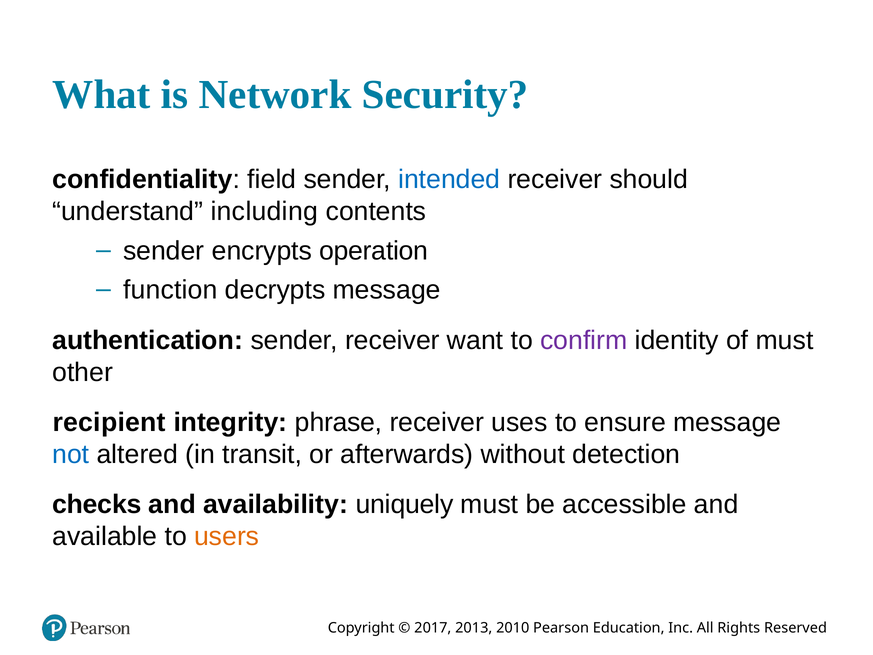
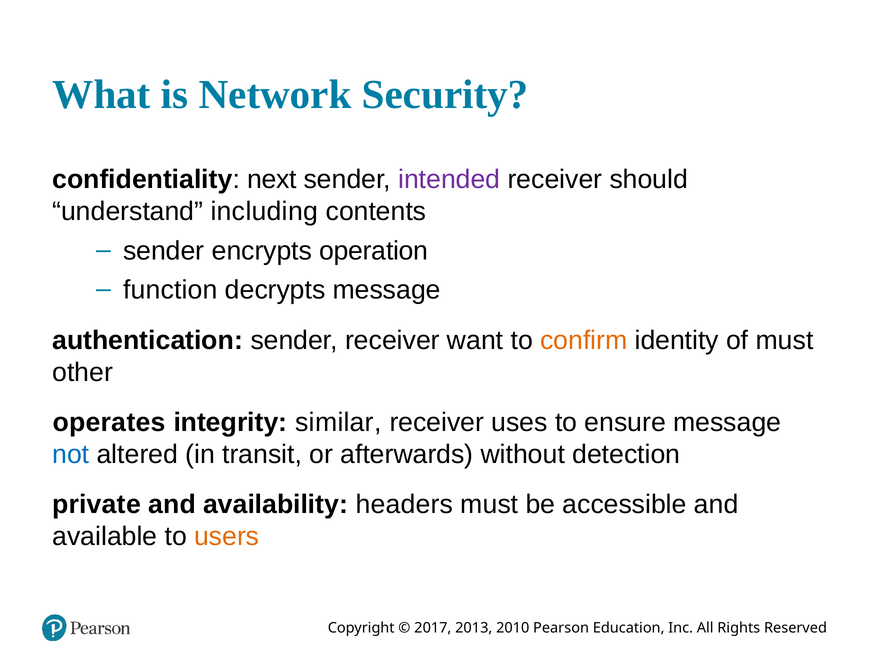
field: field -> next
intended colour: blue -> purple
confirm colour: purple -> orange
recipient: recipient -> operates
phrase: phrase -> similar
checks: checks -> private
uniquely: uniquely -> headers
